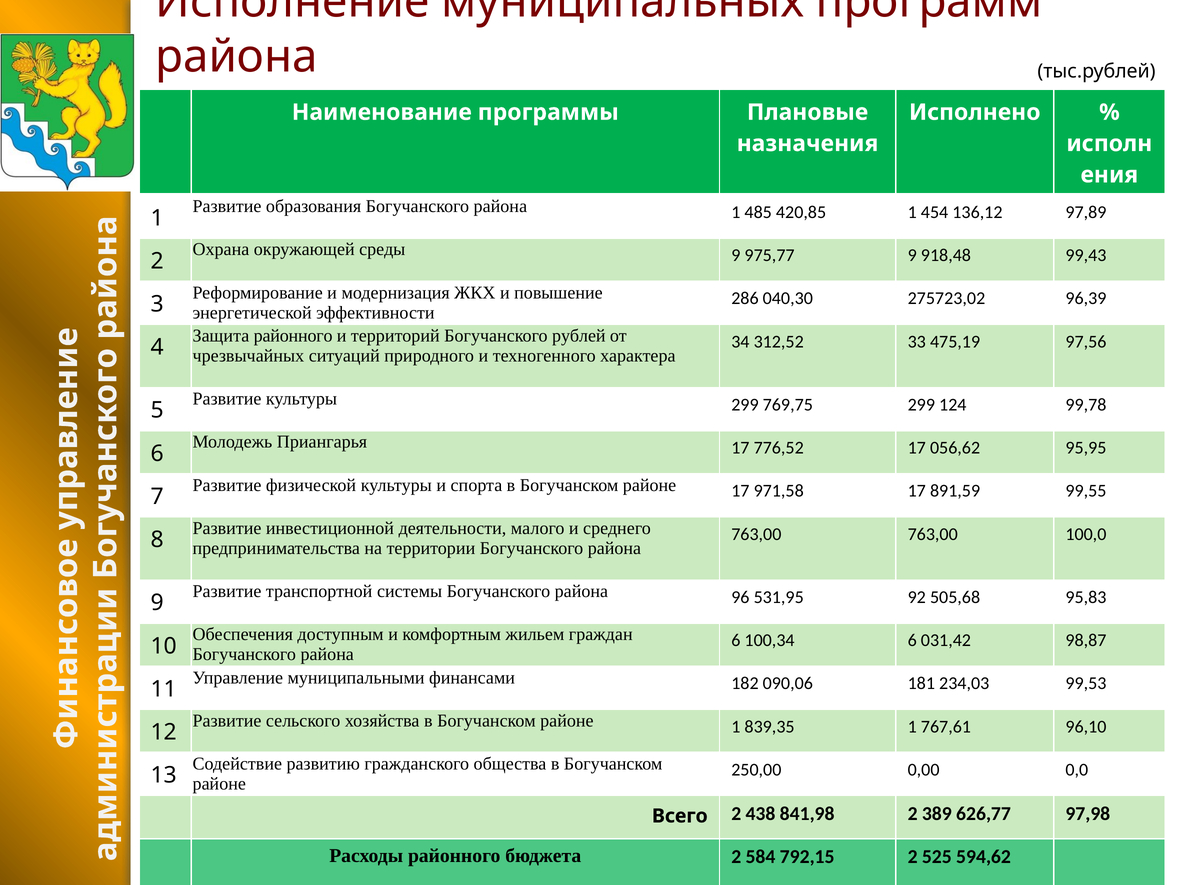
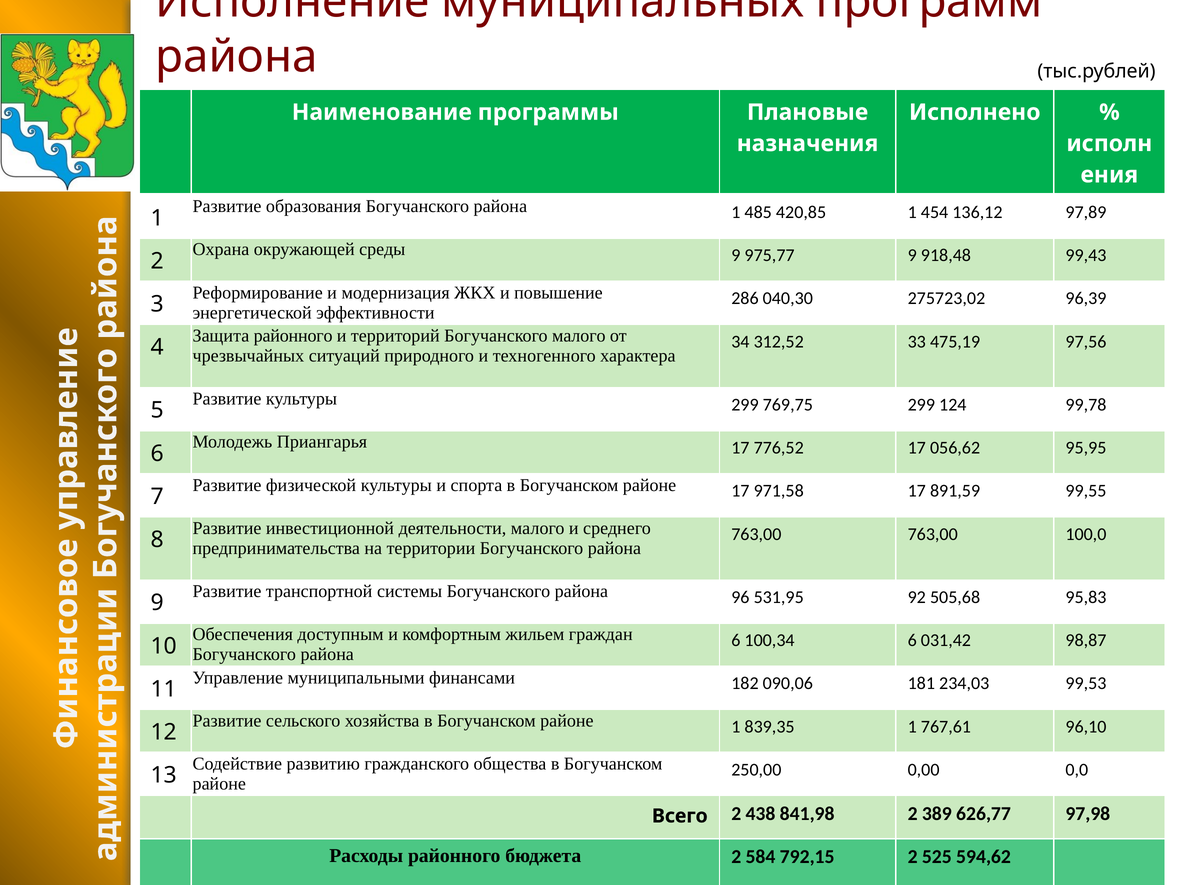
Богучанского рублей: рублей -> малого
